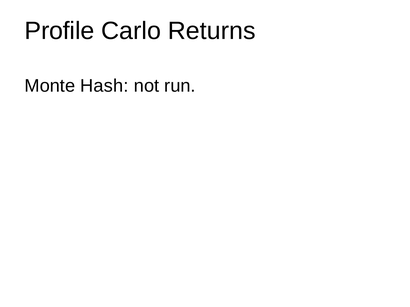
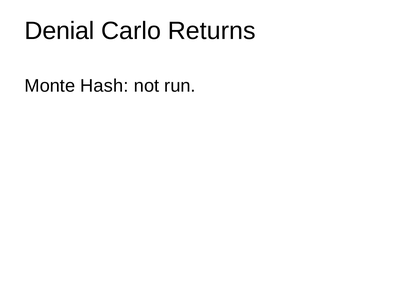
Profile: Profile -> Denial
